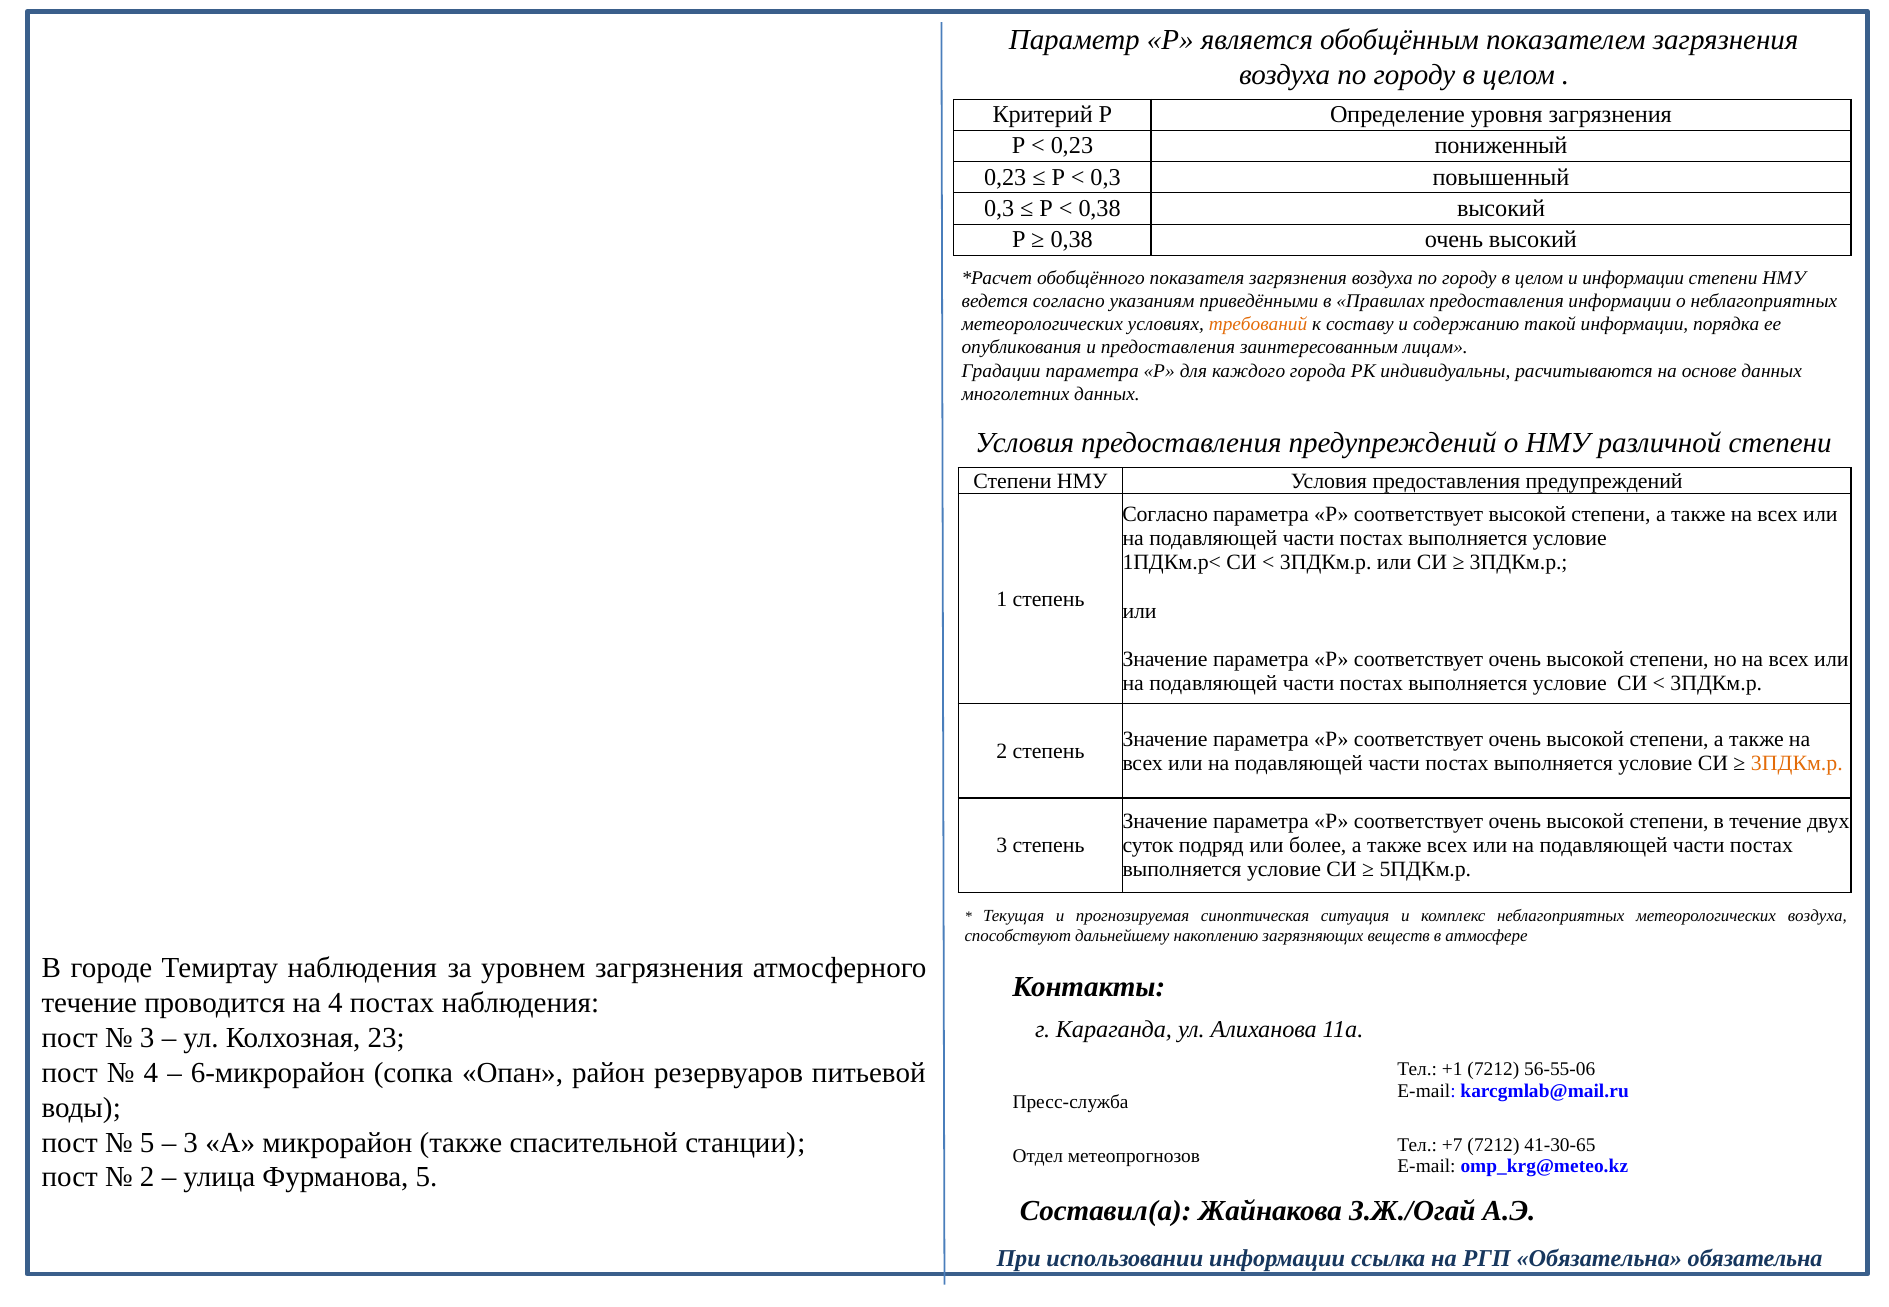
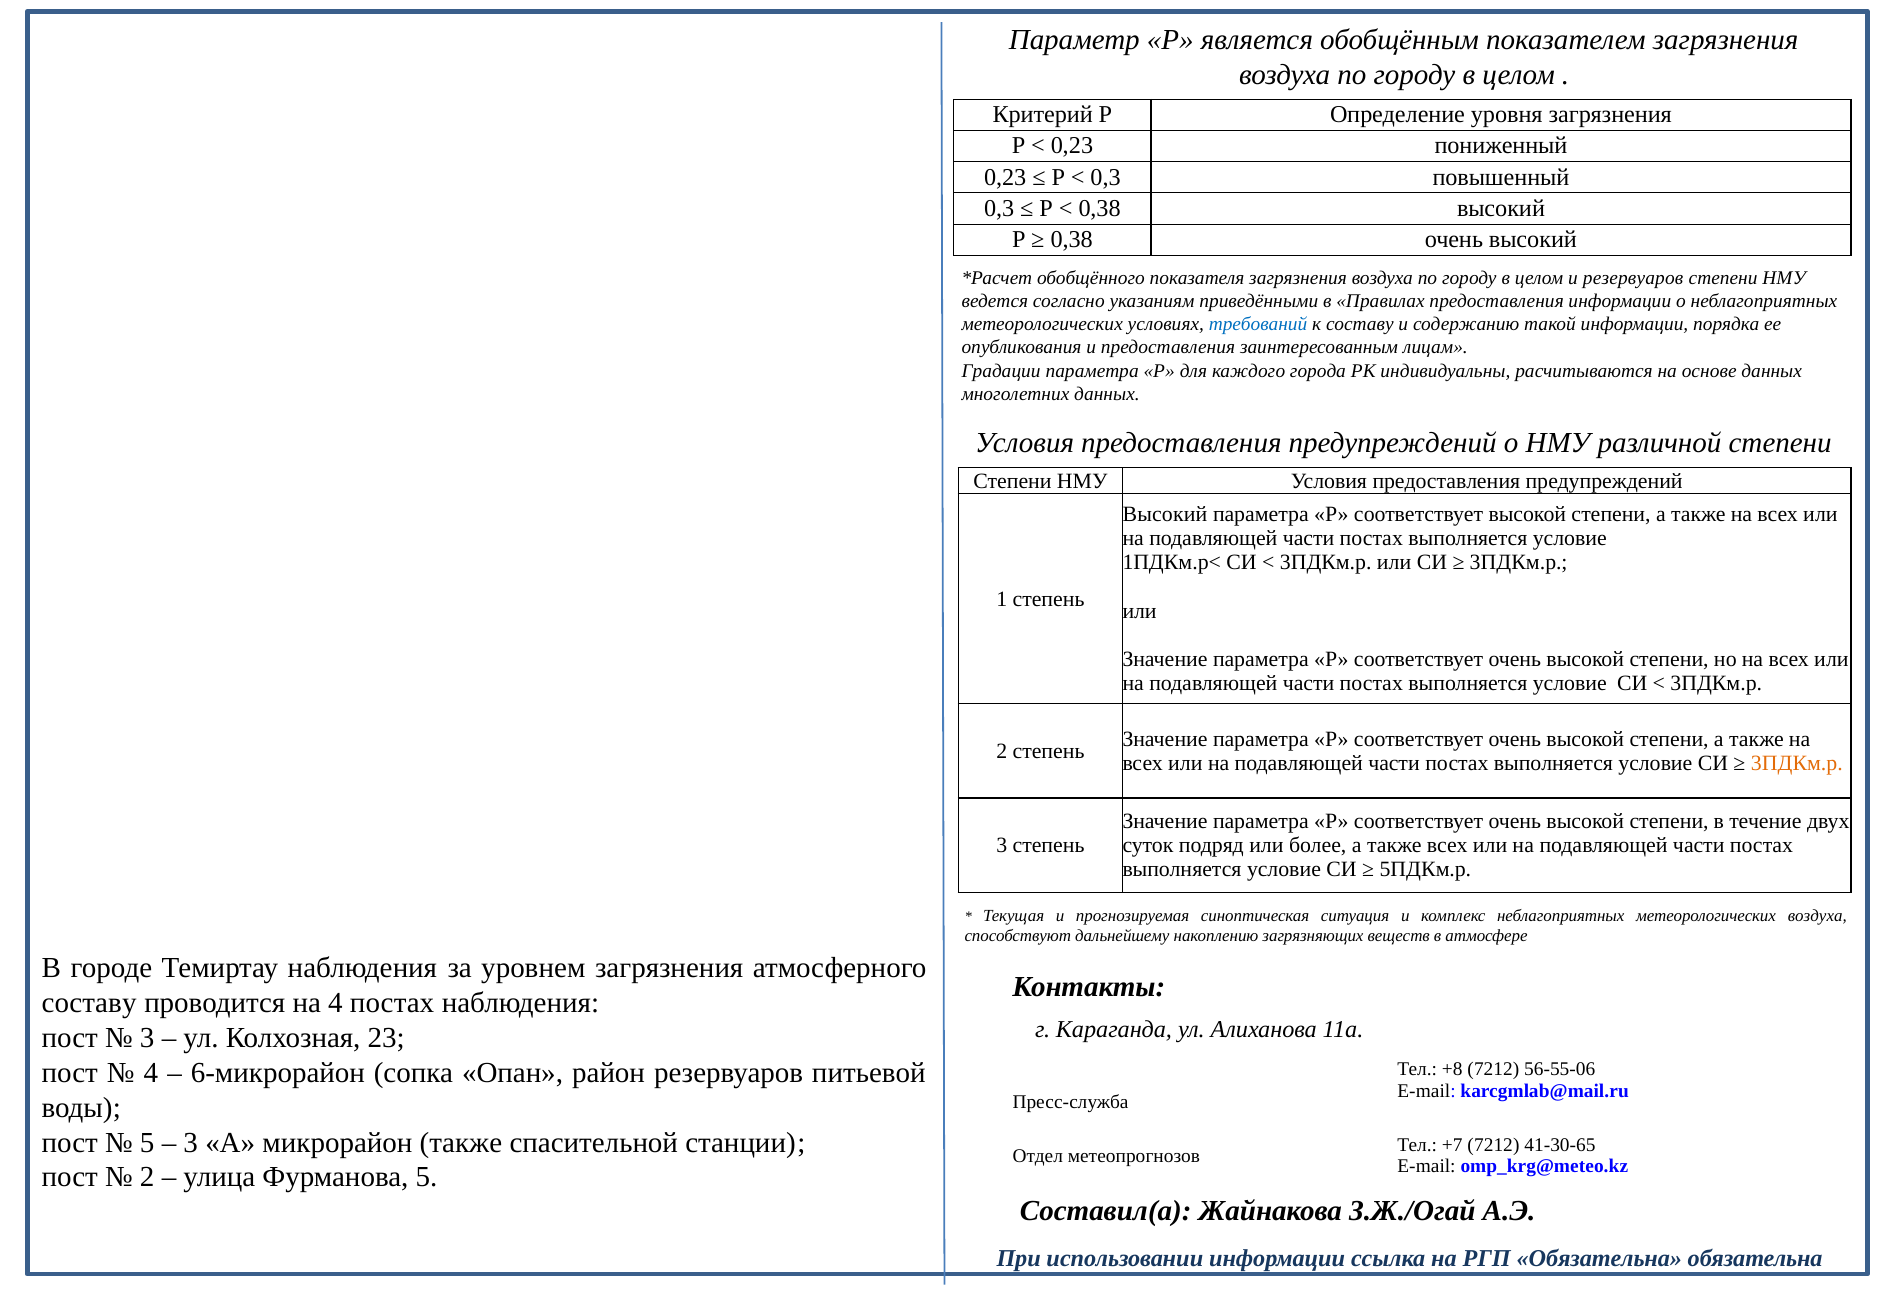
и информации: информации -> резервуаров
требований colour: orange -> blue
Согласно at (1165, 515): Согласно -> Высокий
течение at (89, 1004): течение -> составу
+1: +1 -> +8
